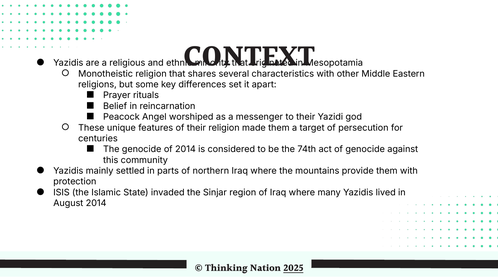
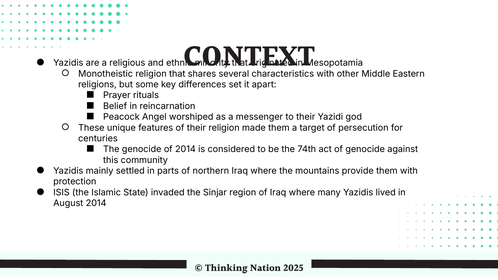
2025 underline: present -> none
